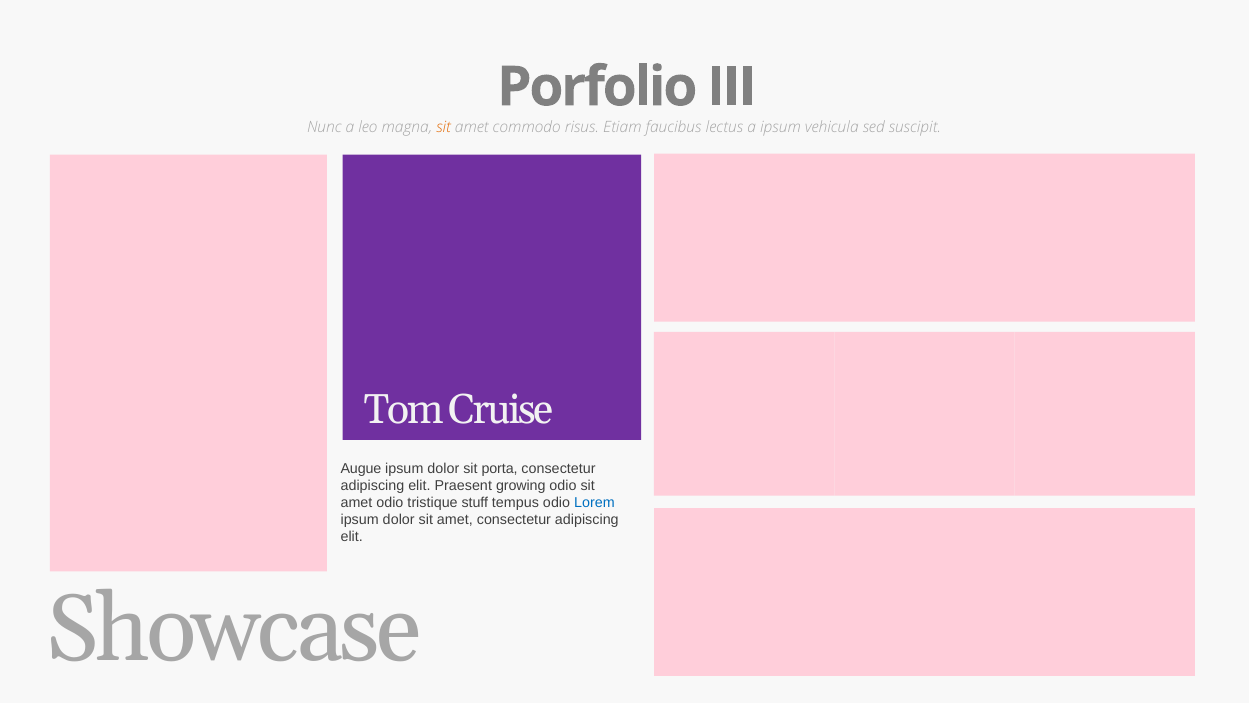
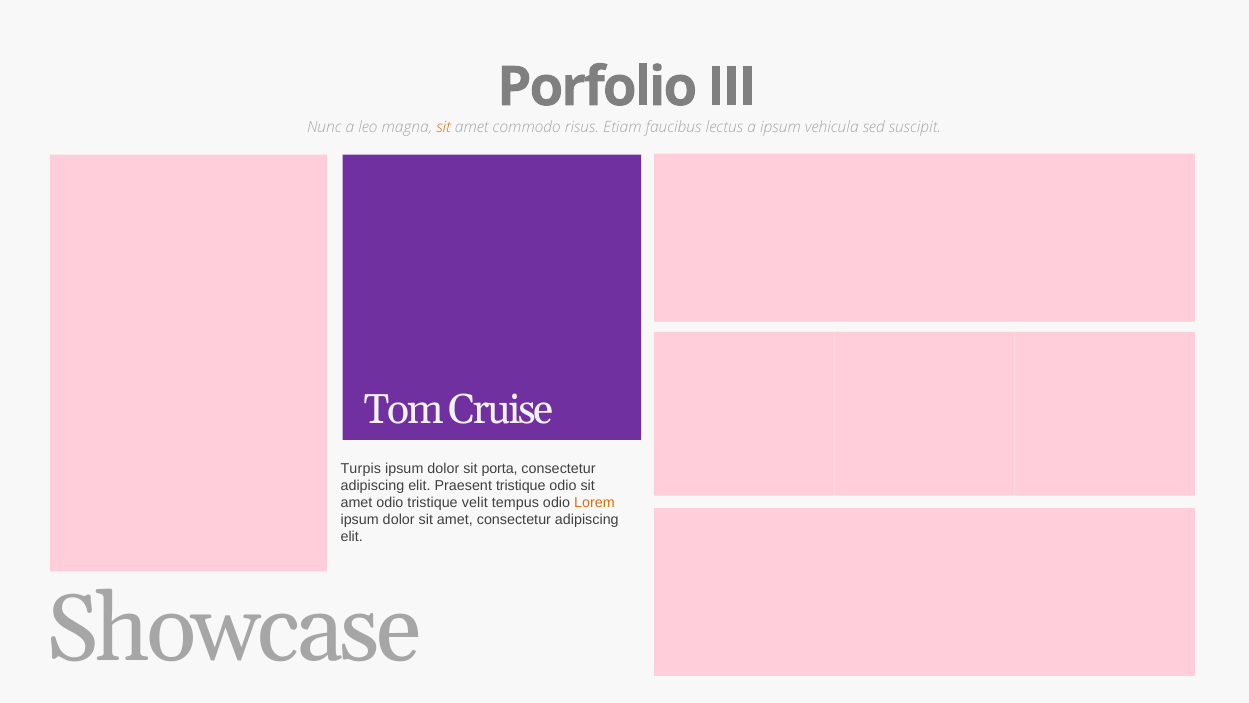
Augue: Augue -> Turpis
Praesent growing: growing -> tristique
stuff: stuff -> velit
Lorem colour: blue -> orange
